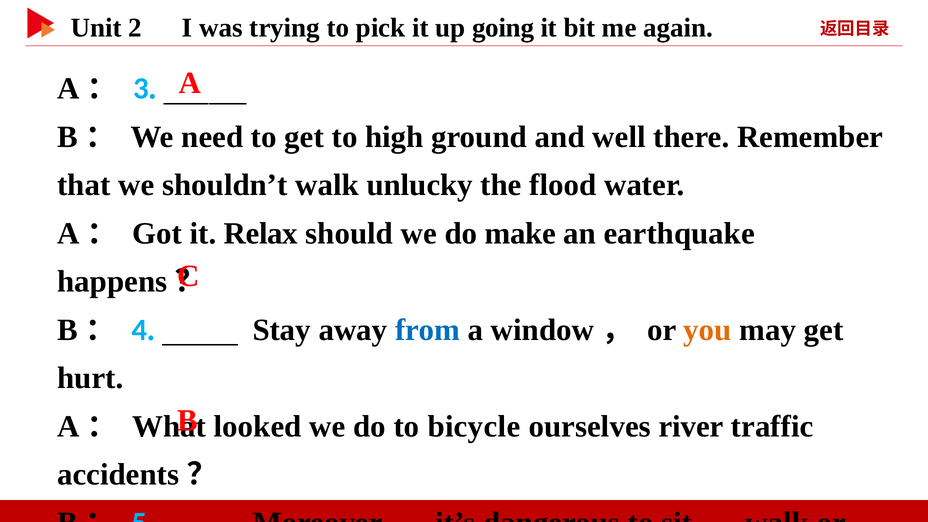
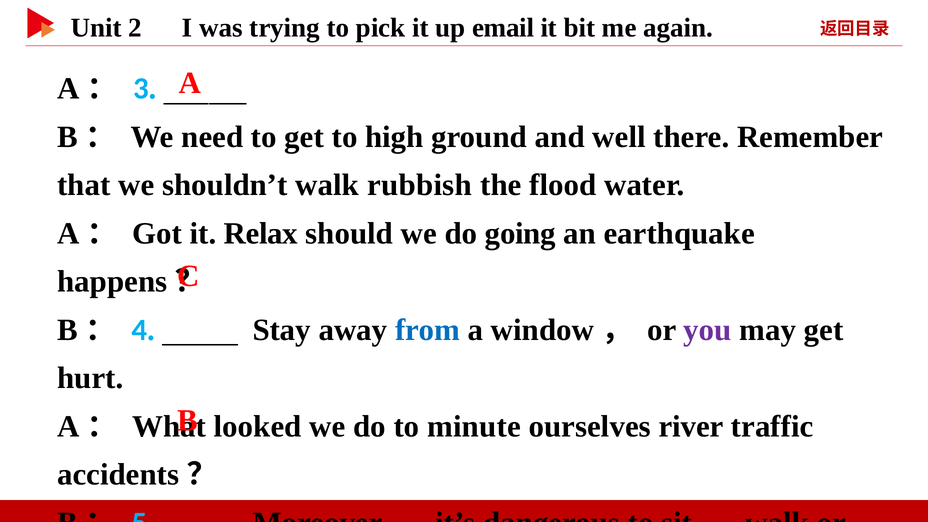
going: going -> email
unlucky: unlucky -> rubbish
make: make -> going
you colour: orange -> purple
to bicycle: bicycle -> minute
